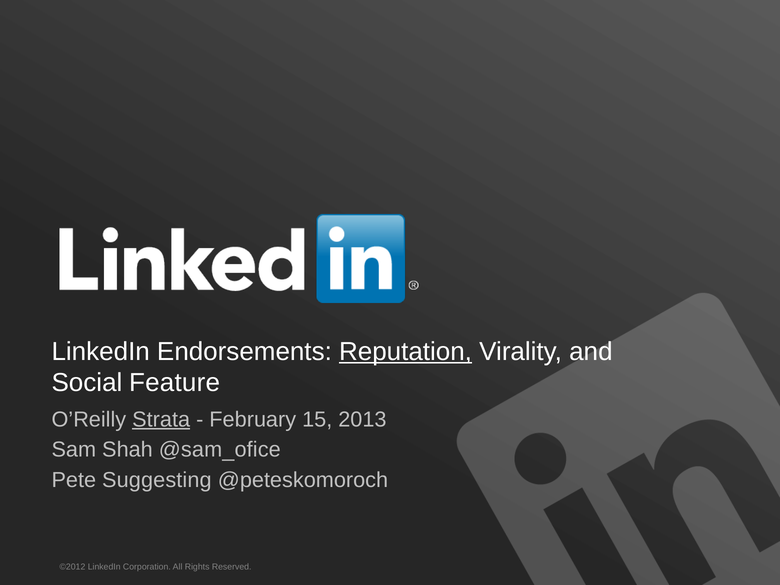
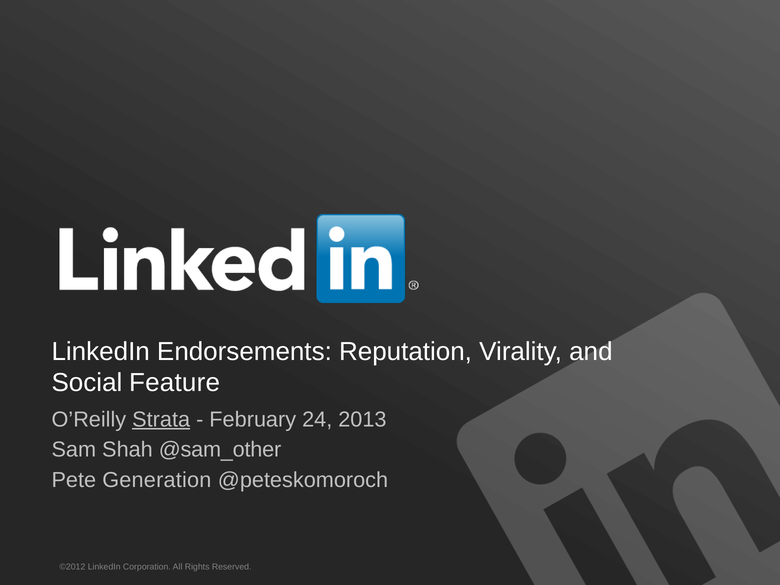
Reputation underline: present -> none
15: 15 -> 24
@sam_ofice: @sam_ofice -> @sam_other
Suggesting: Suggesting -> Generation
